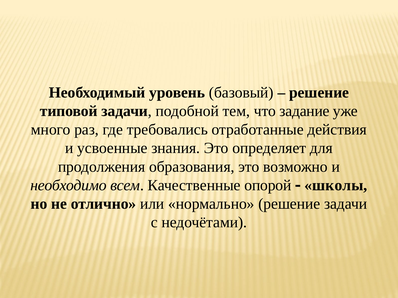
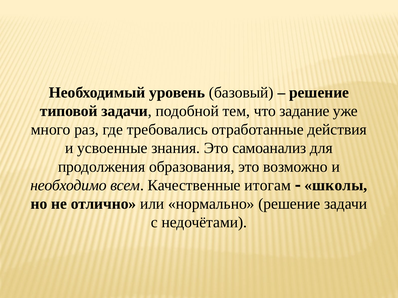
определяет: определяет -> самоанализ
опорой: опорой -> итогам
